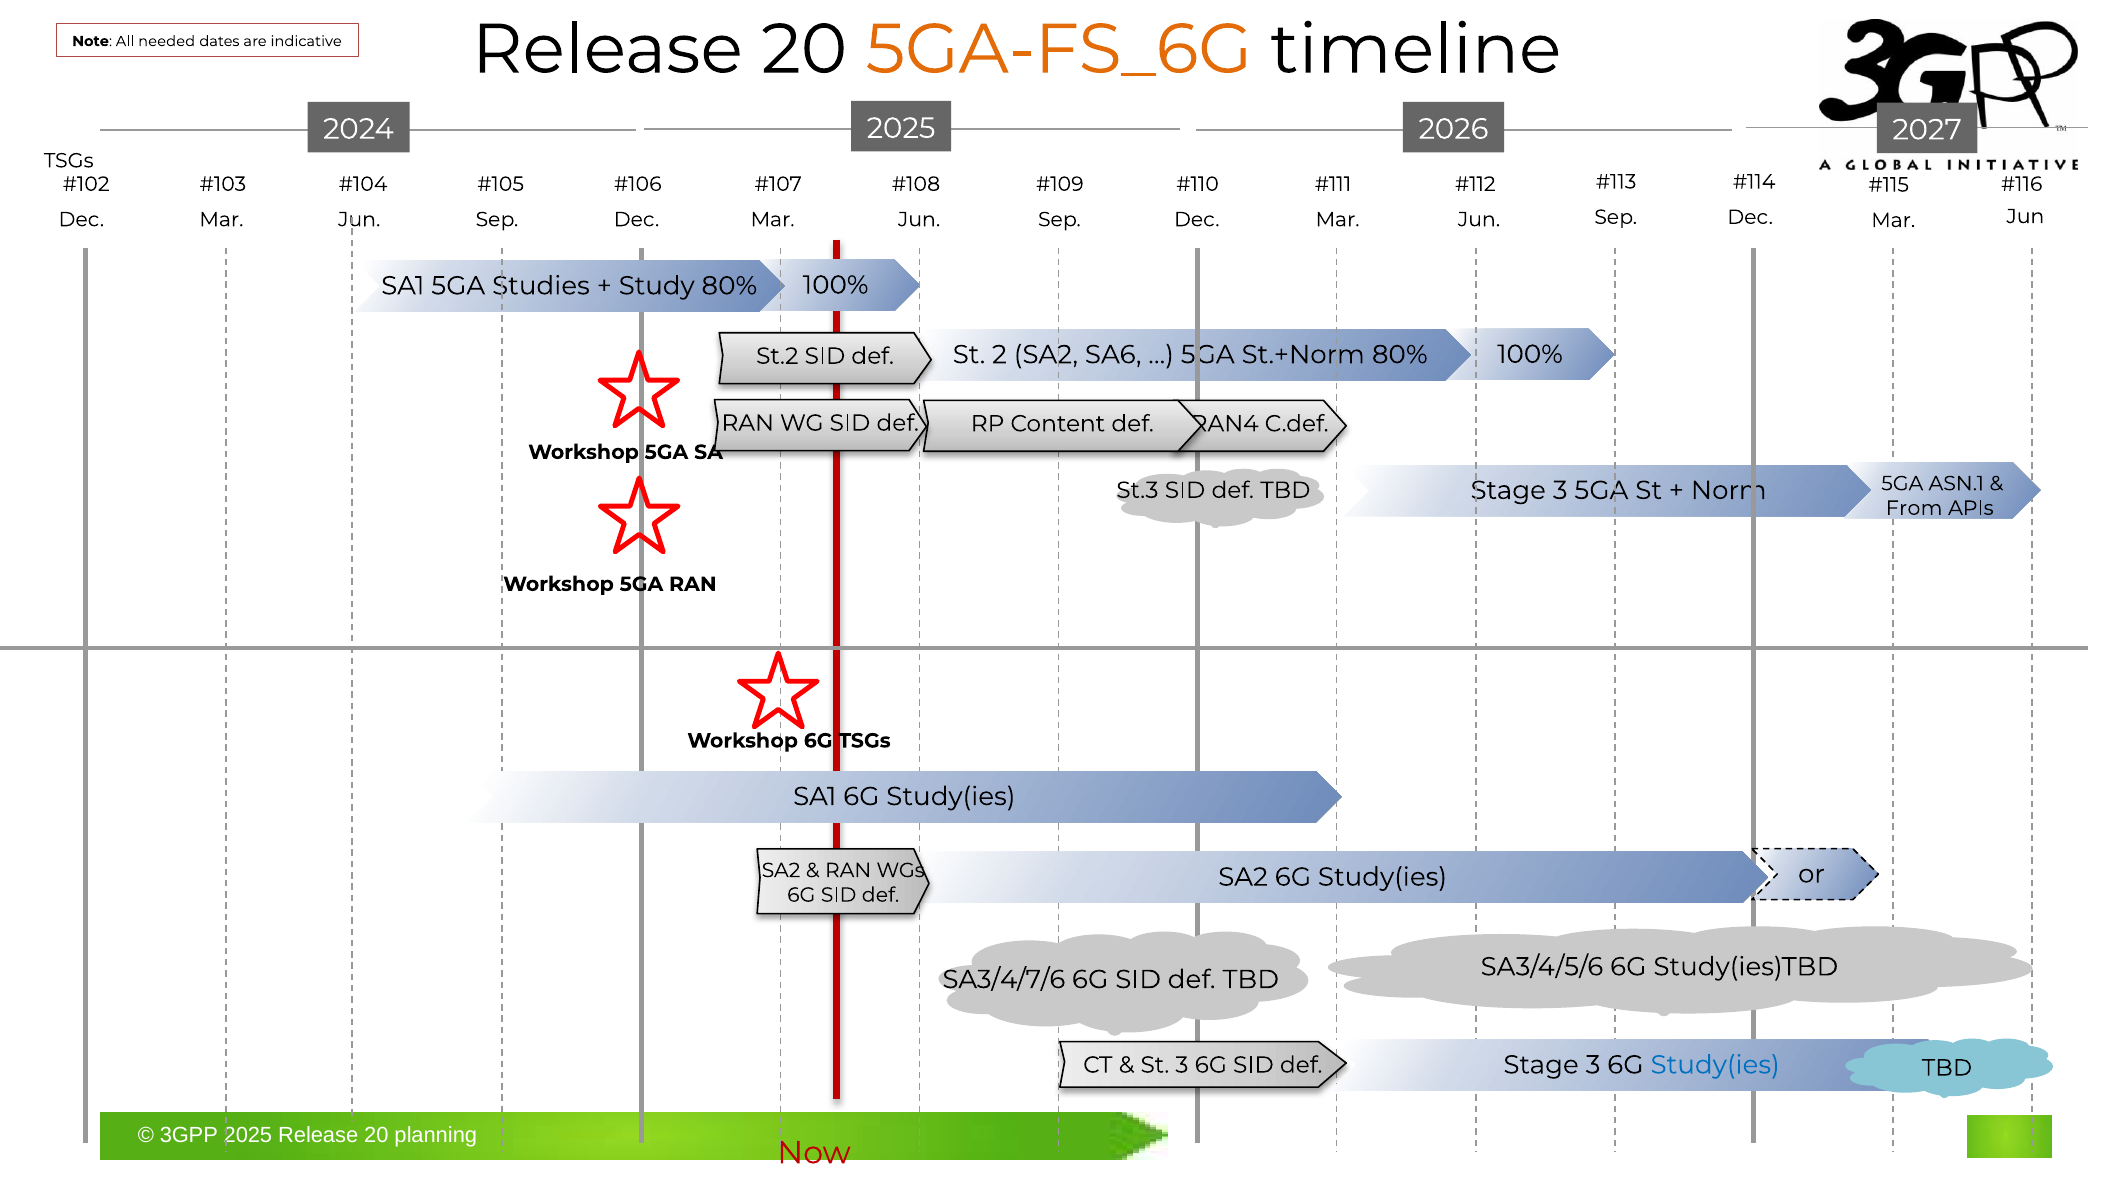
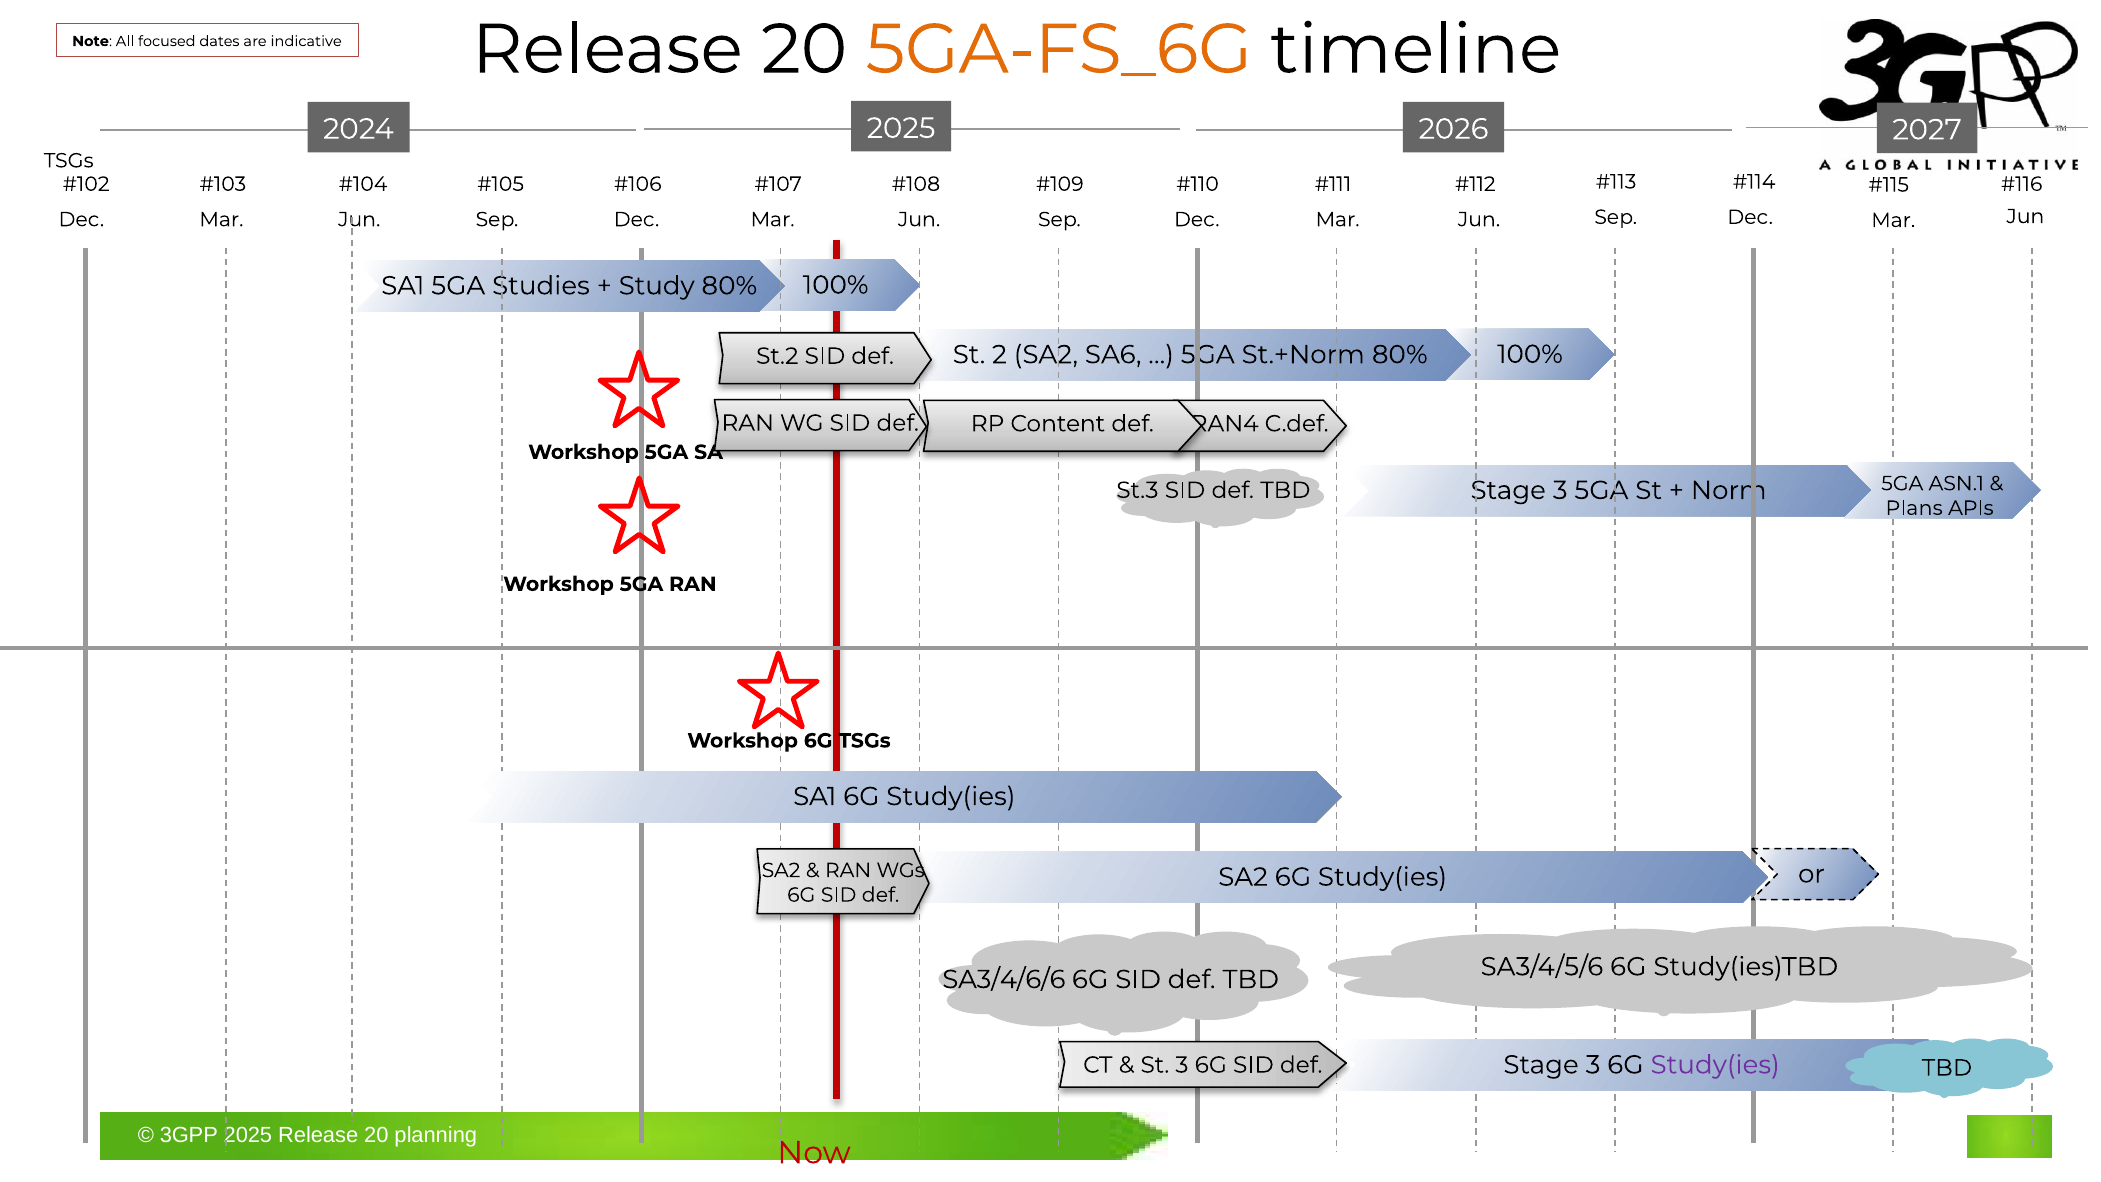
needed: needed -> focused
From: From -> Plans
SA3/4/7/6: SA3/4/7/6 -> SA3/4/6/6
Study(ies at (1715, 1065) colour: blue -> purple
